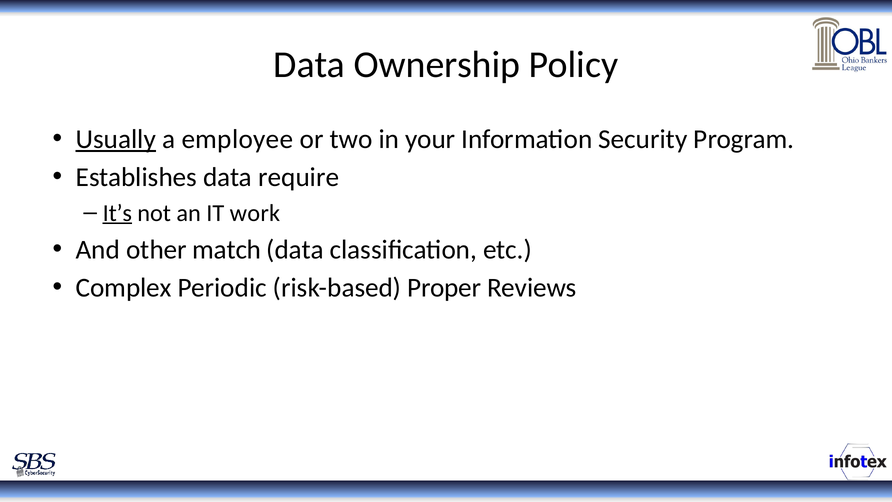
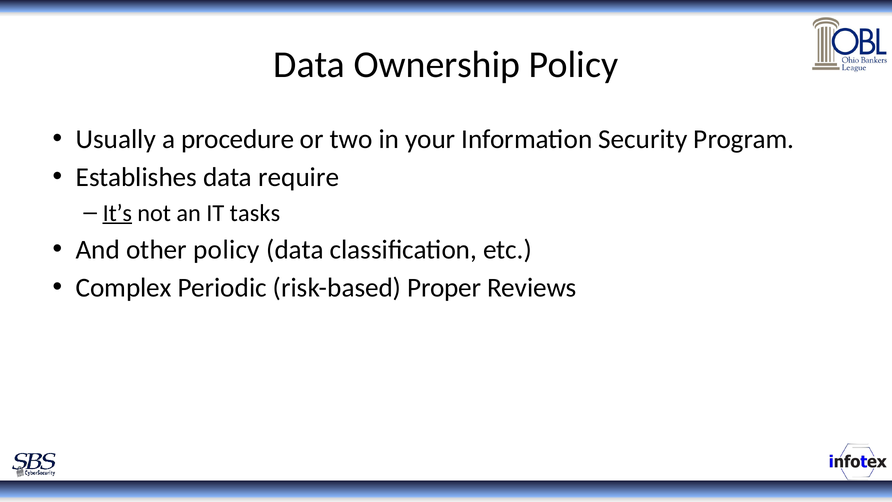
Usually underline: present -> none
employee: employee -> procedure
work: work -> tasks
other match: match -> policy
